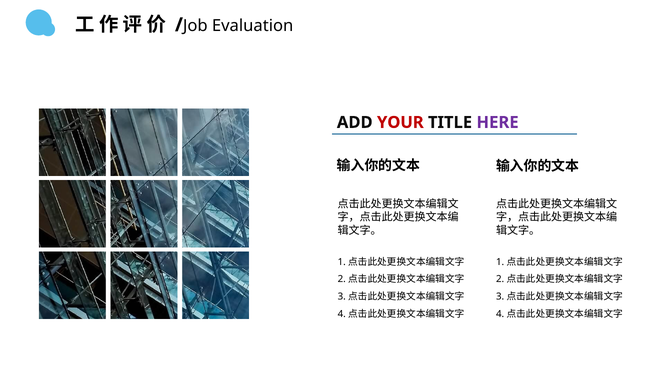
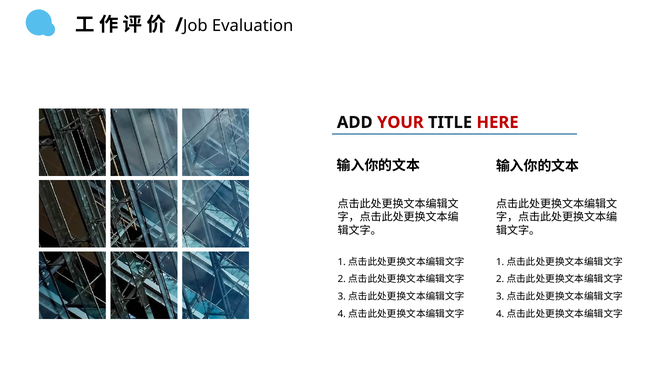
HERE colour: purple -> red
